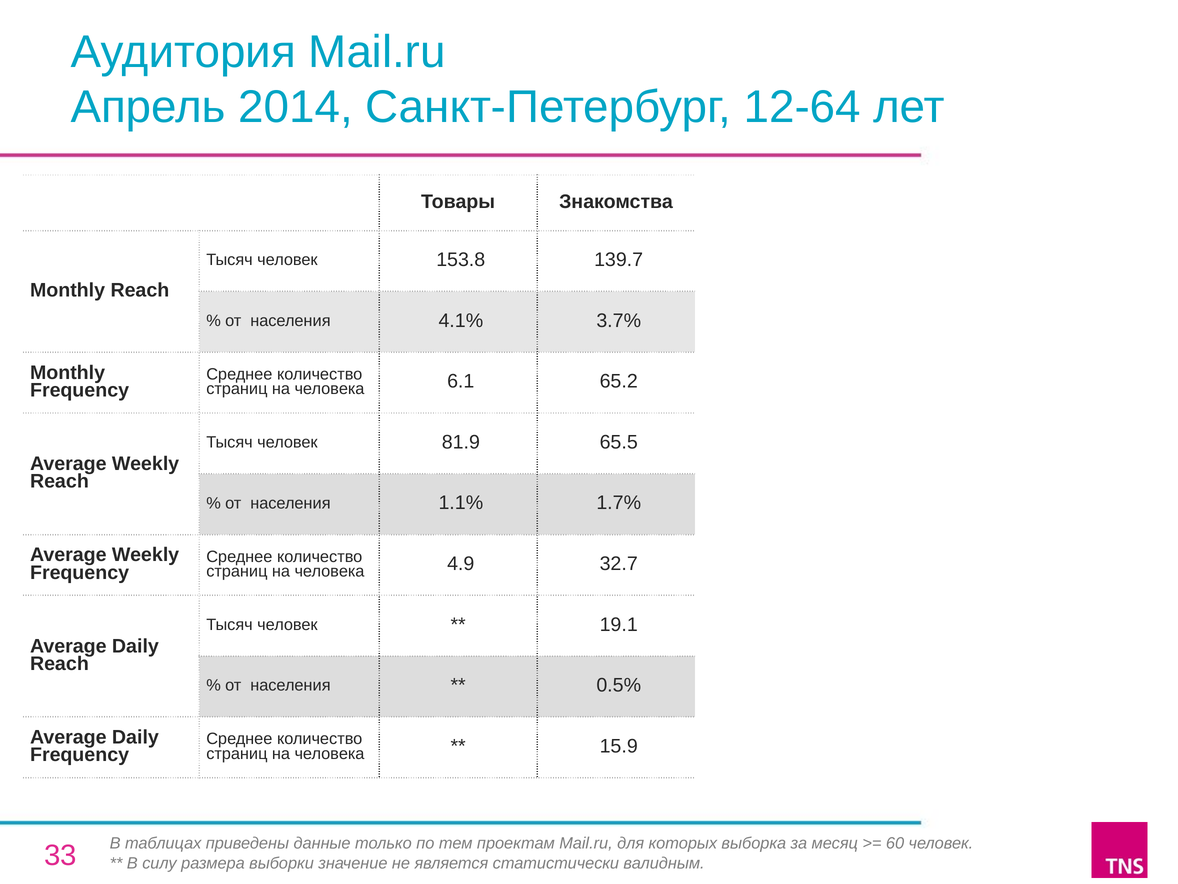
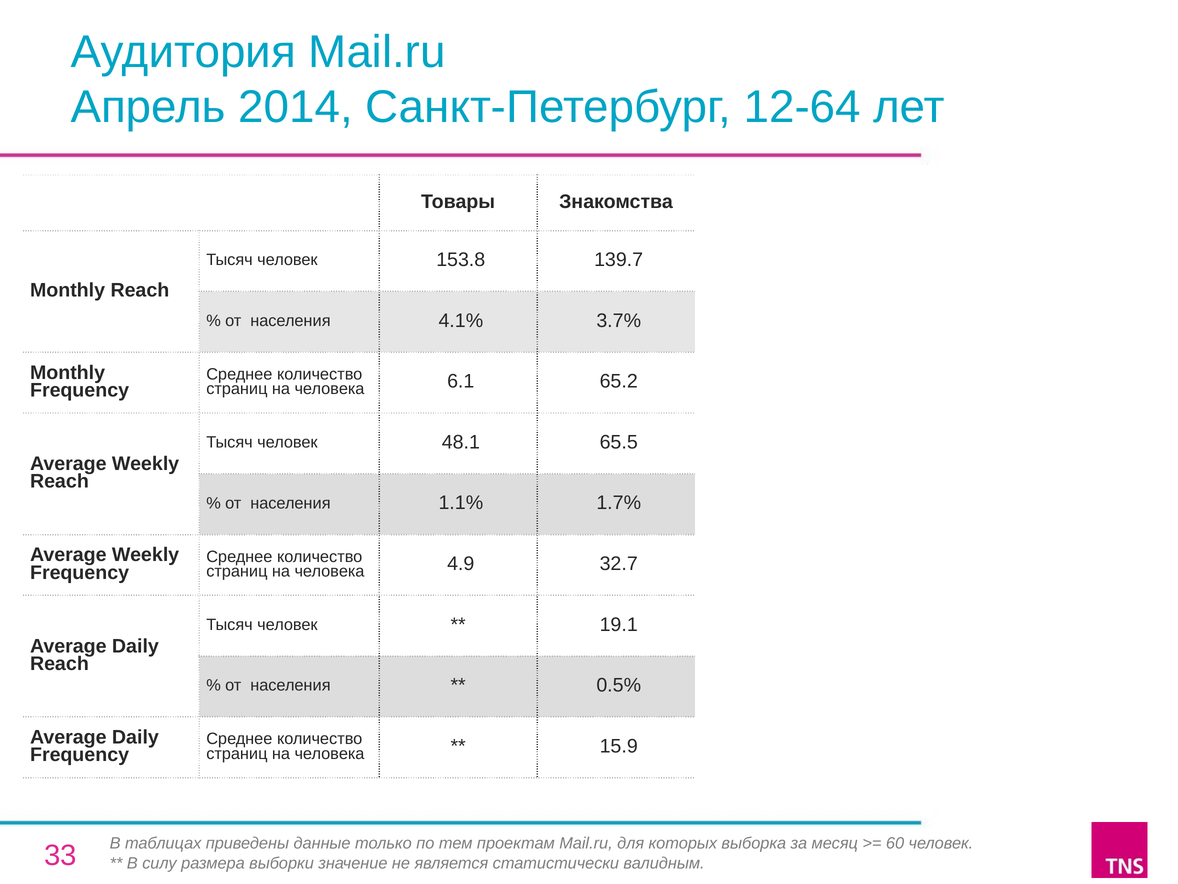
81.9: 81.9 -> 48.1
